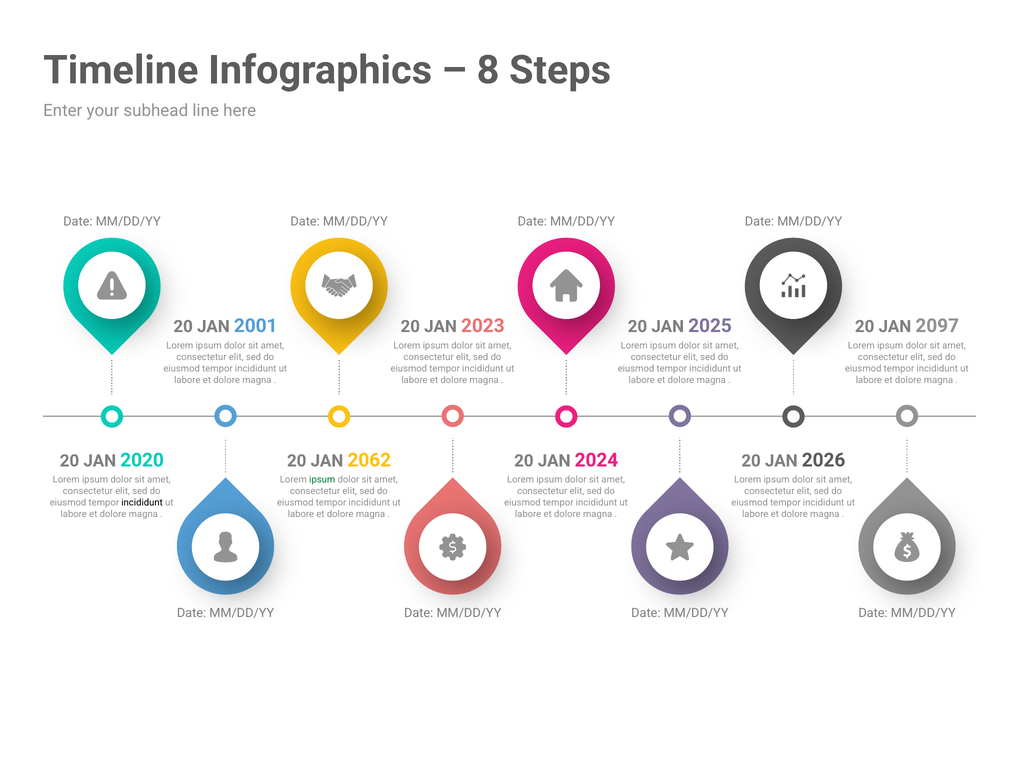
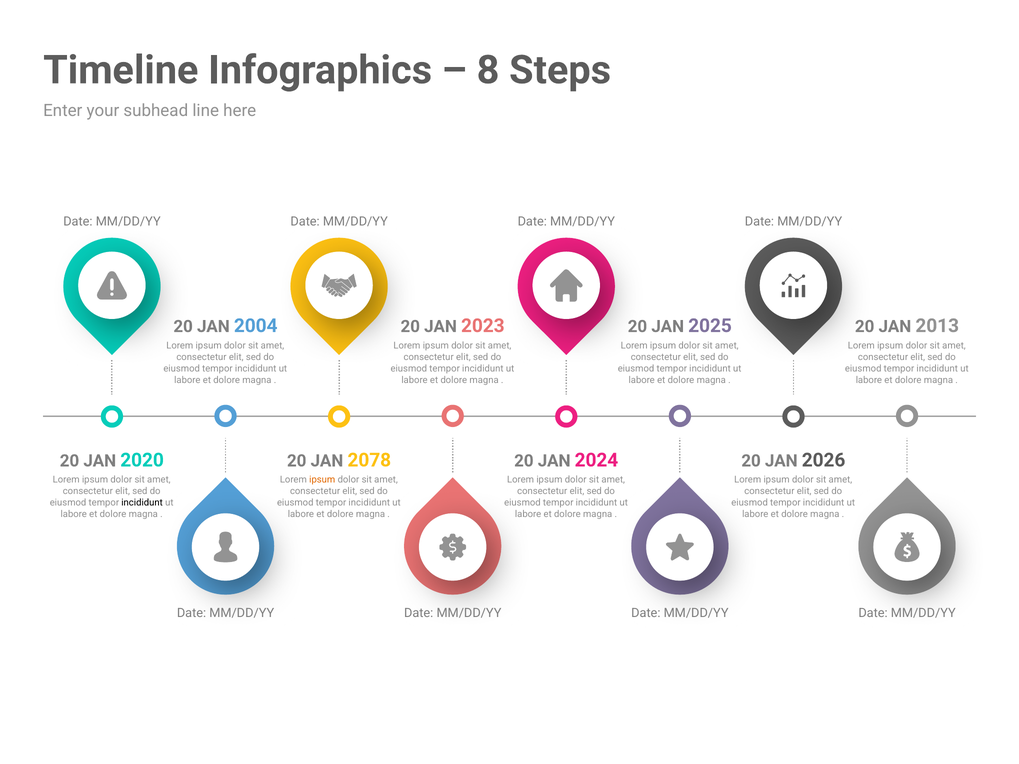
2001: 2001 -> 2004
2097: 2097 -> 2013
2062: 2062 -> 2078
ipsum at (322, 480) colour: green -> orange
